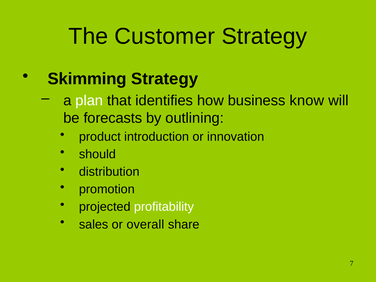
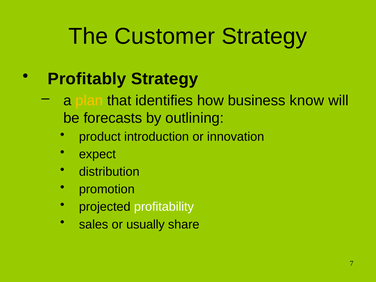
Skimming: Skimming -> Profitably
plan colour: white -> yellow
should: should -> expect
overall: overall -> usually
